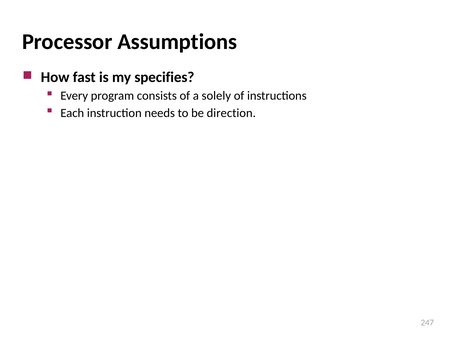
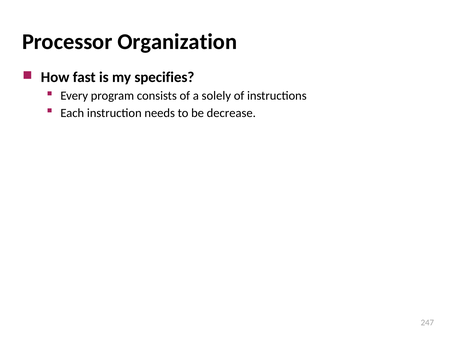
Assumptions: Assumptions -> Organization
direction: direction -> decrease
